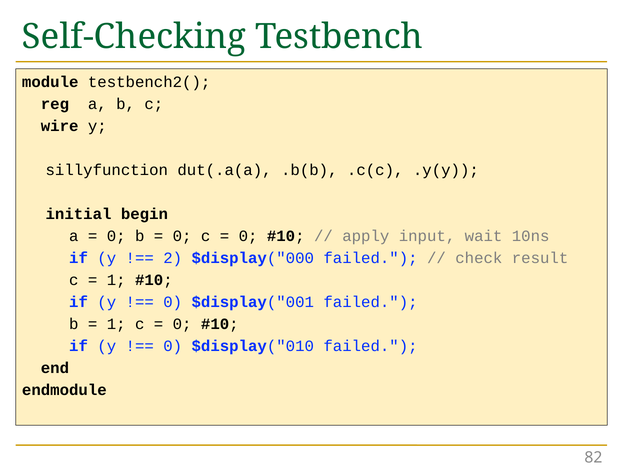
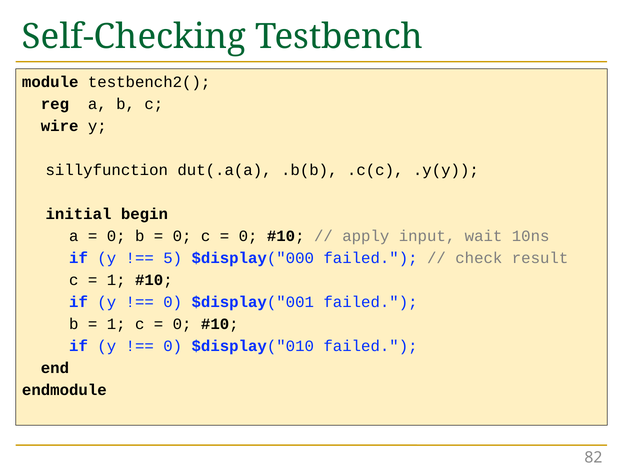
2: 2 -> 5
